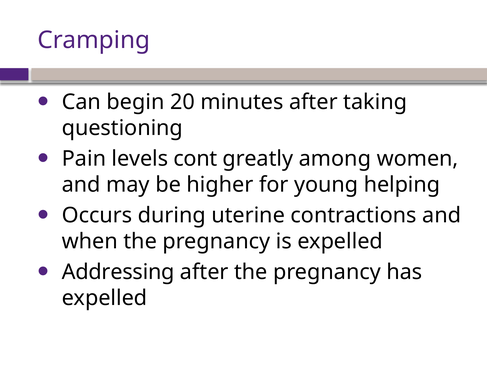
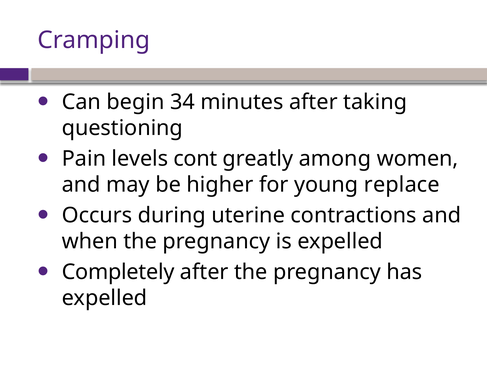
20: 20 -> 34
helping: helping -> replace
Addressing: Addressing -> Completely
